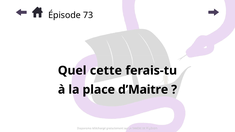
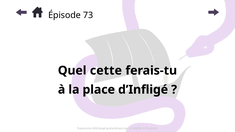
d’Maitre: d’Maitre -> d’Infligé
